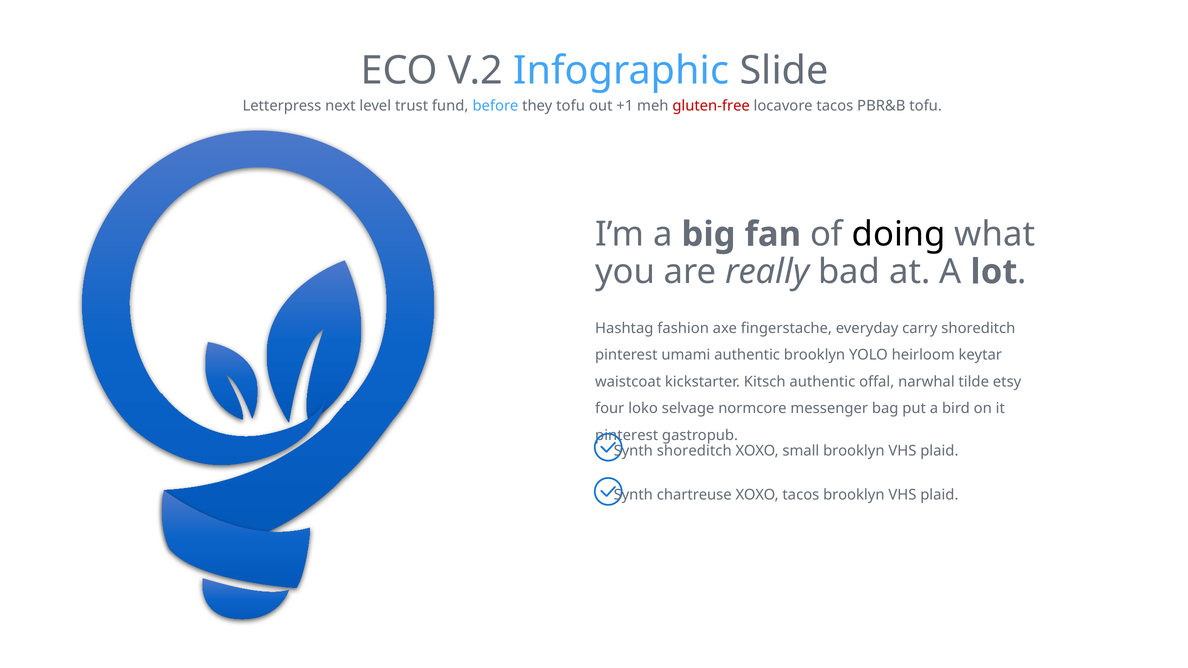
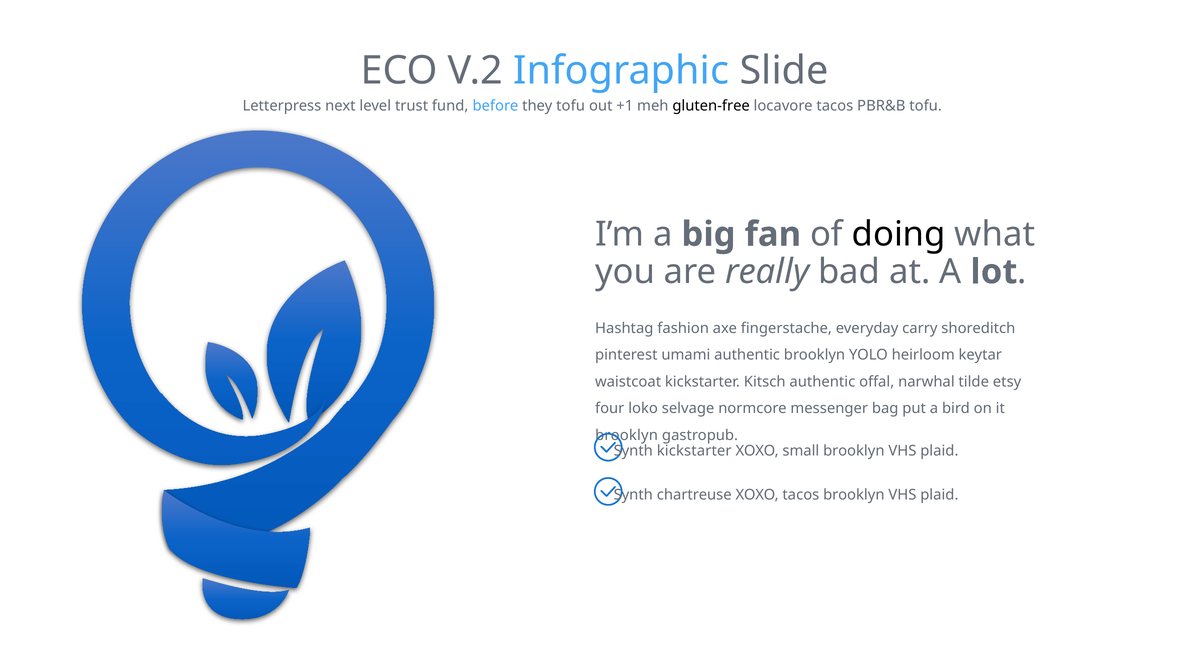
gluten-free colour: red -> black
pinterest at (627, 435): pinterest -> brooklyn
Synth shoreditch: shoreditch -> kickstarter
